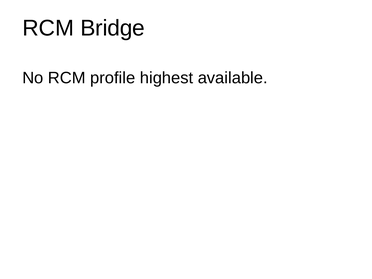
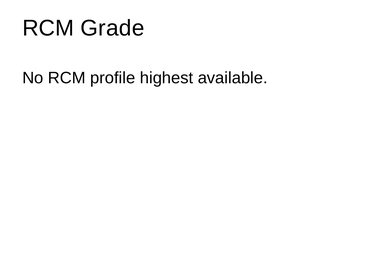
Bridge: Bridge -> Grade
